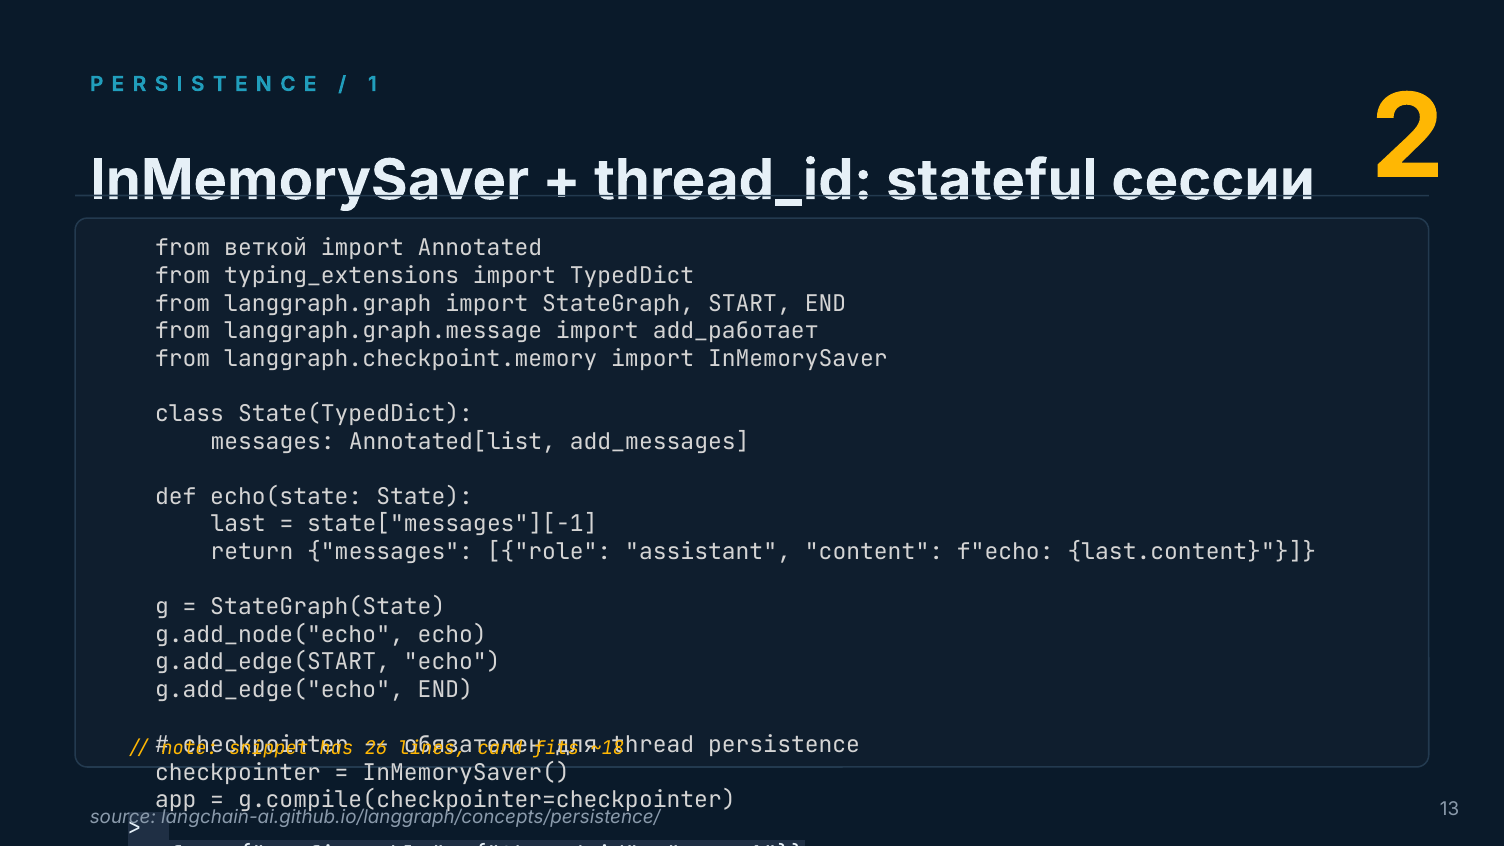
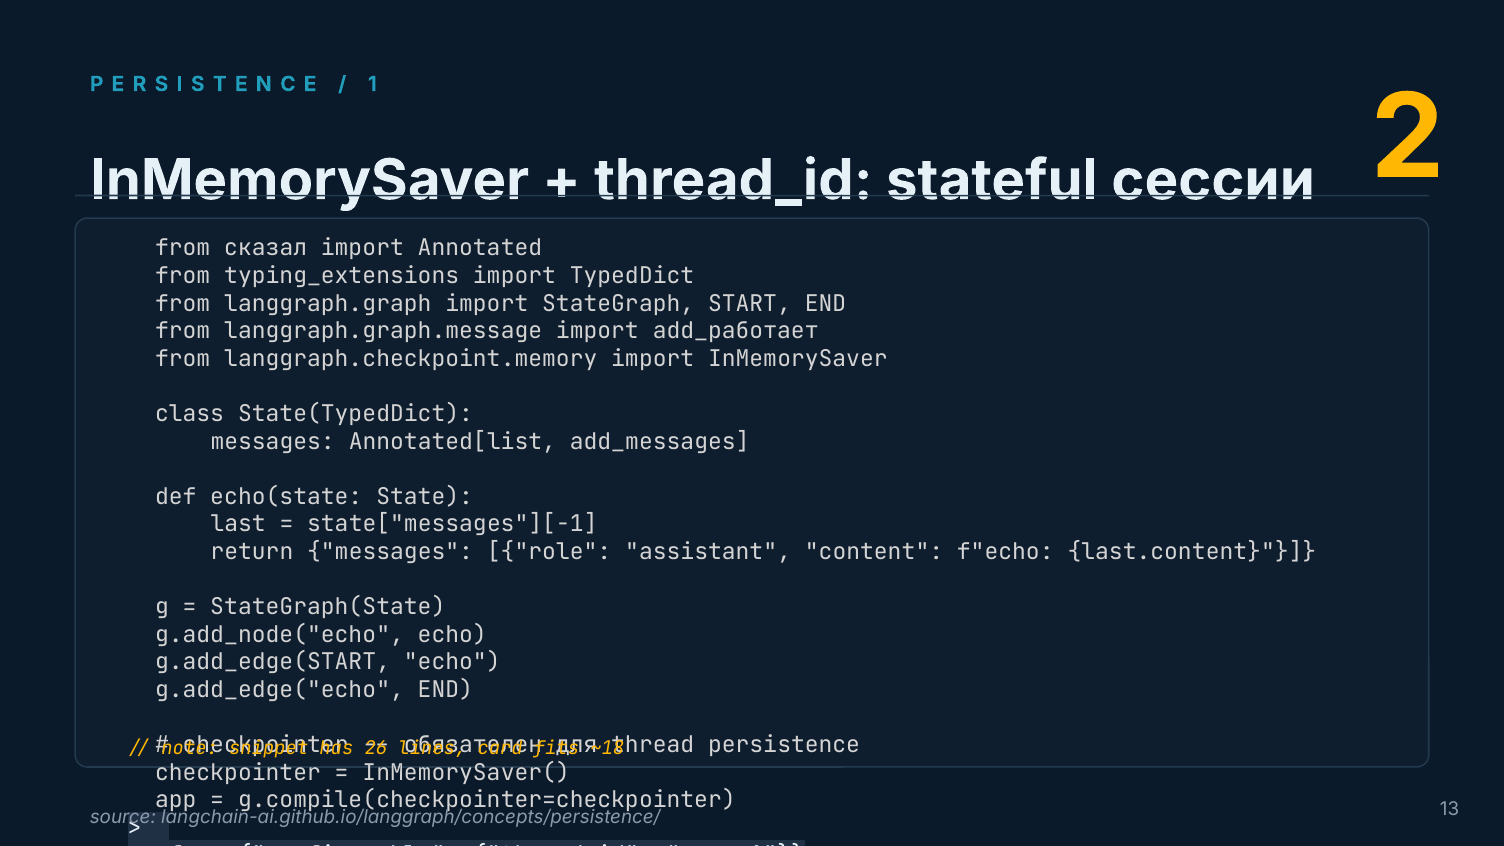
веткой: веткой -> сказал
